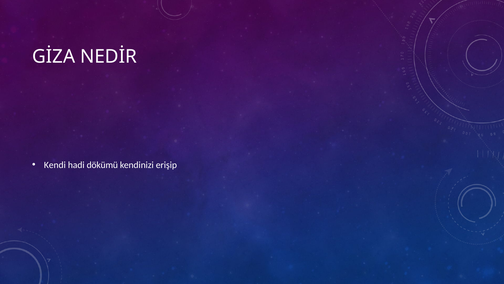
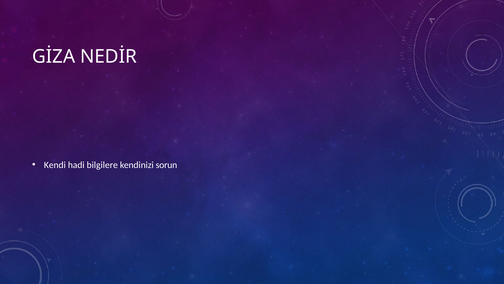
dökümü: dökümü -> bilgilere
erişip: erişip -> sorun
